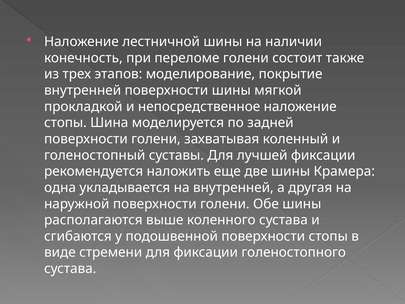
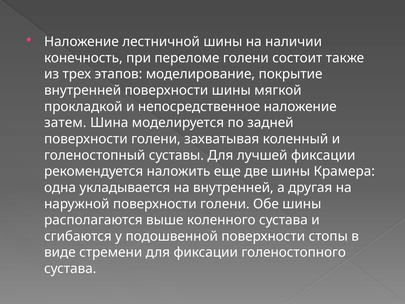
стопы at (65, 123): стопы -> затем
